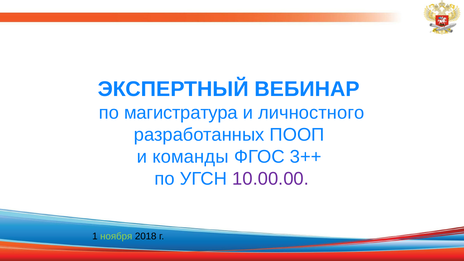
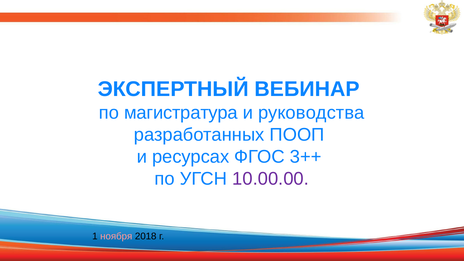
личностного: личностного -> руководства
команды: команды -> ресурсах
ноября colour: light green -> pink
